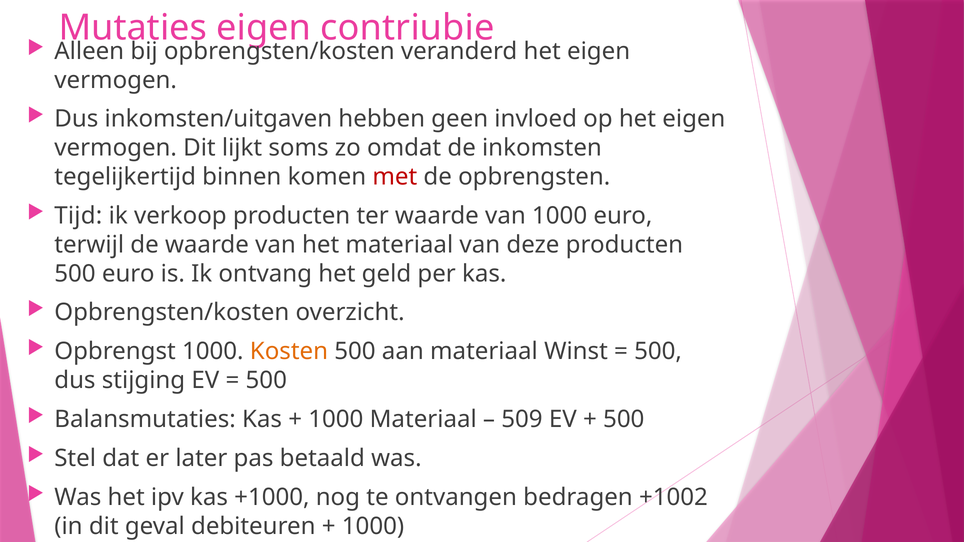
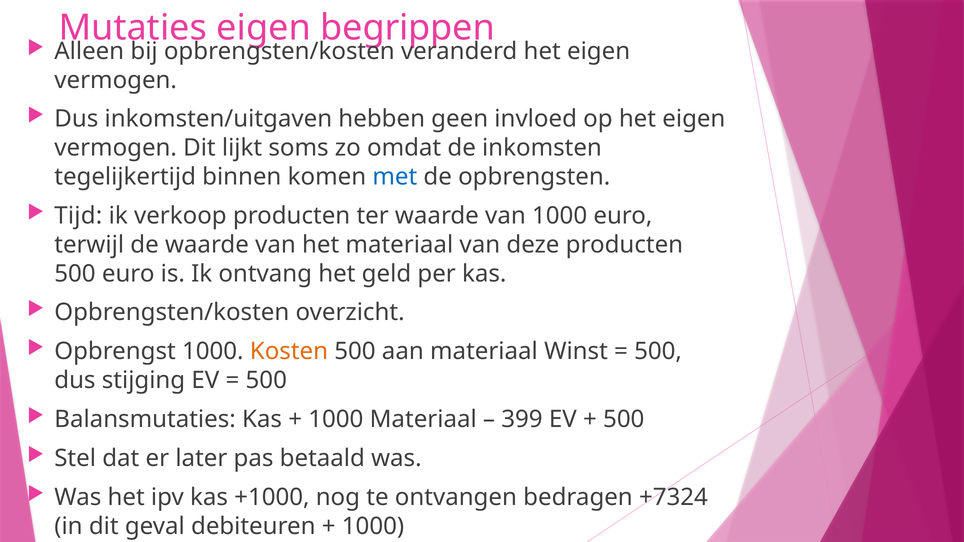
contriubie: contriubie -> begrippen
met colour: red -> blue
509: 509 -> 399
+1002: +1002 -> +7324
